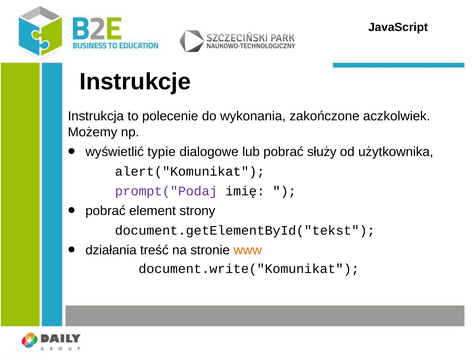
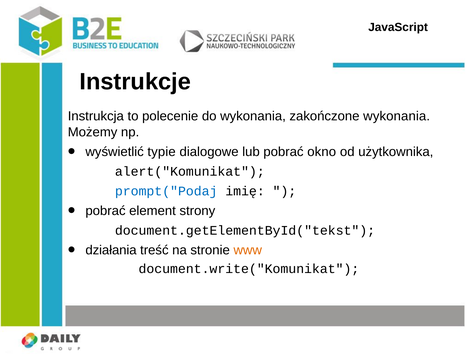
zakończone aczkolwiek: aczkolwiek -> wykonania
służy: służy -> okno
prompt("Podaj colour: purple -> blue
